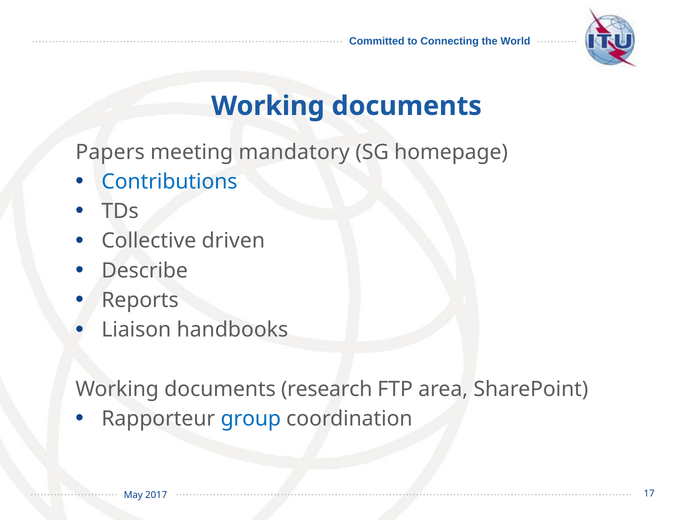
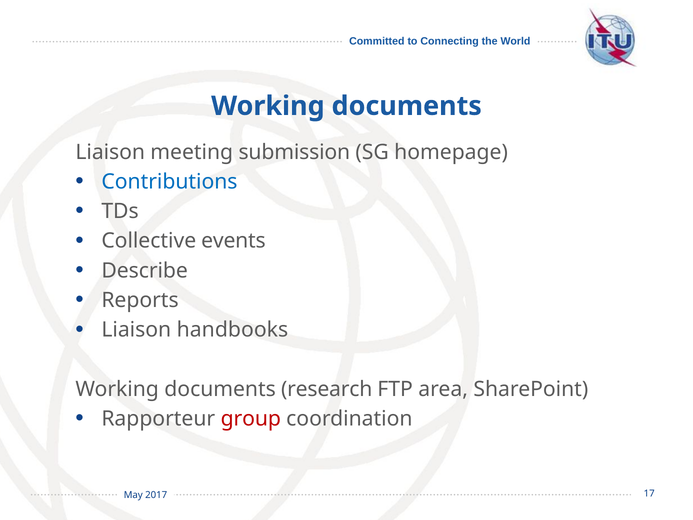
Papers at (110, 152): Papers -> Liaison
mandatory: mandatory -> submission
driven: driven -> events
group colour: blue -> red
